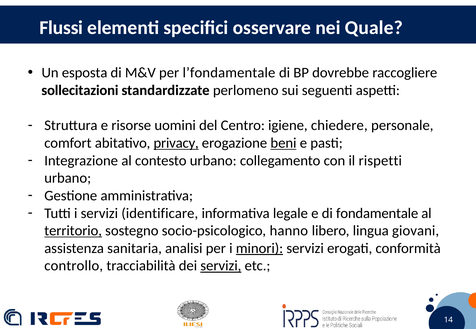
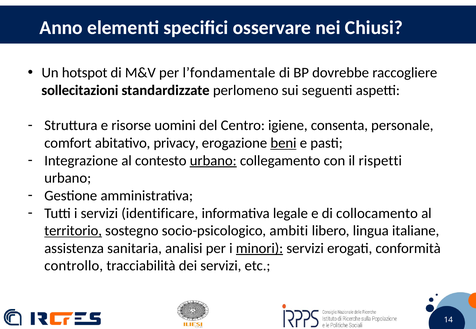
Flussi: Flussi -> Anno
Quale: Quale -> Chiusi
esposta: esposta -> hotspot
chiedere: chiedere -> consenta
privacy underline: present -> none
urbano at (213, 161) underline: none -> present
fondamentale: fondamentale -> collocamento
hanno: hanno -> ambiti
giovani: giovani -> italiane
servizi at (221, 266) underline: present -> none
